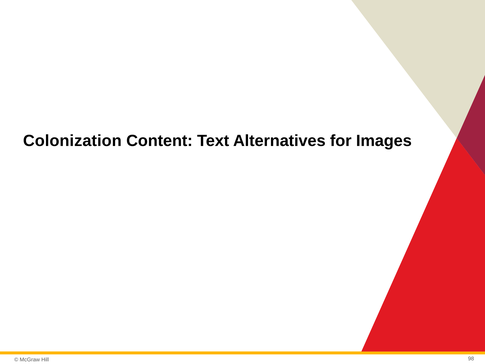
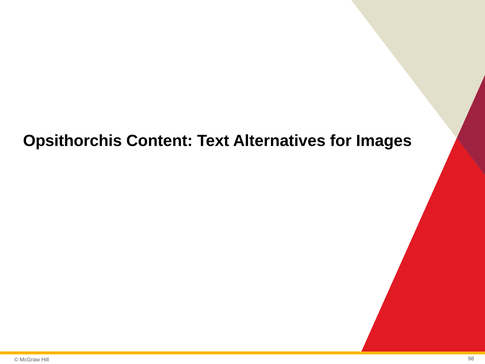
Colonization: Colonization -> Opsithorchis
